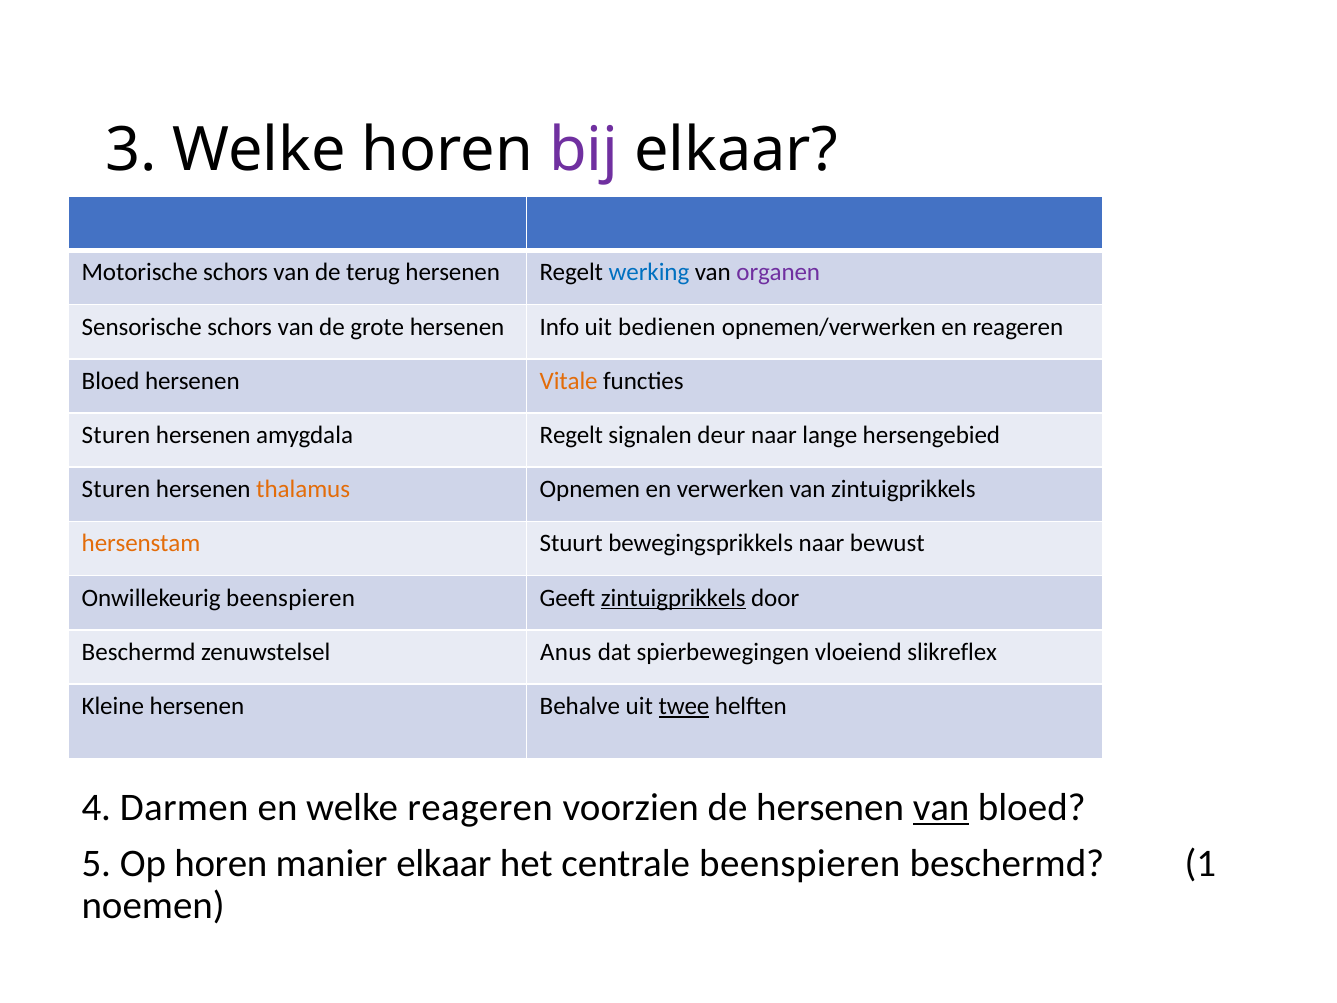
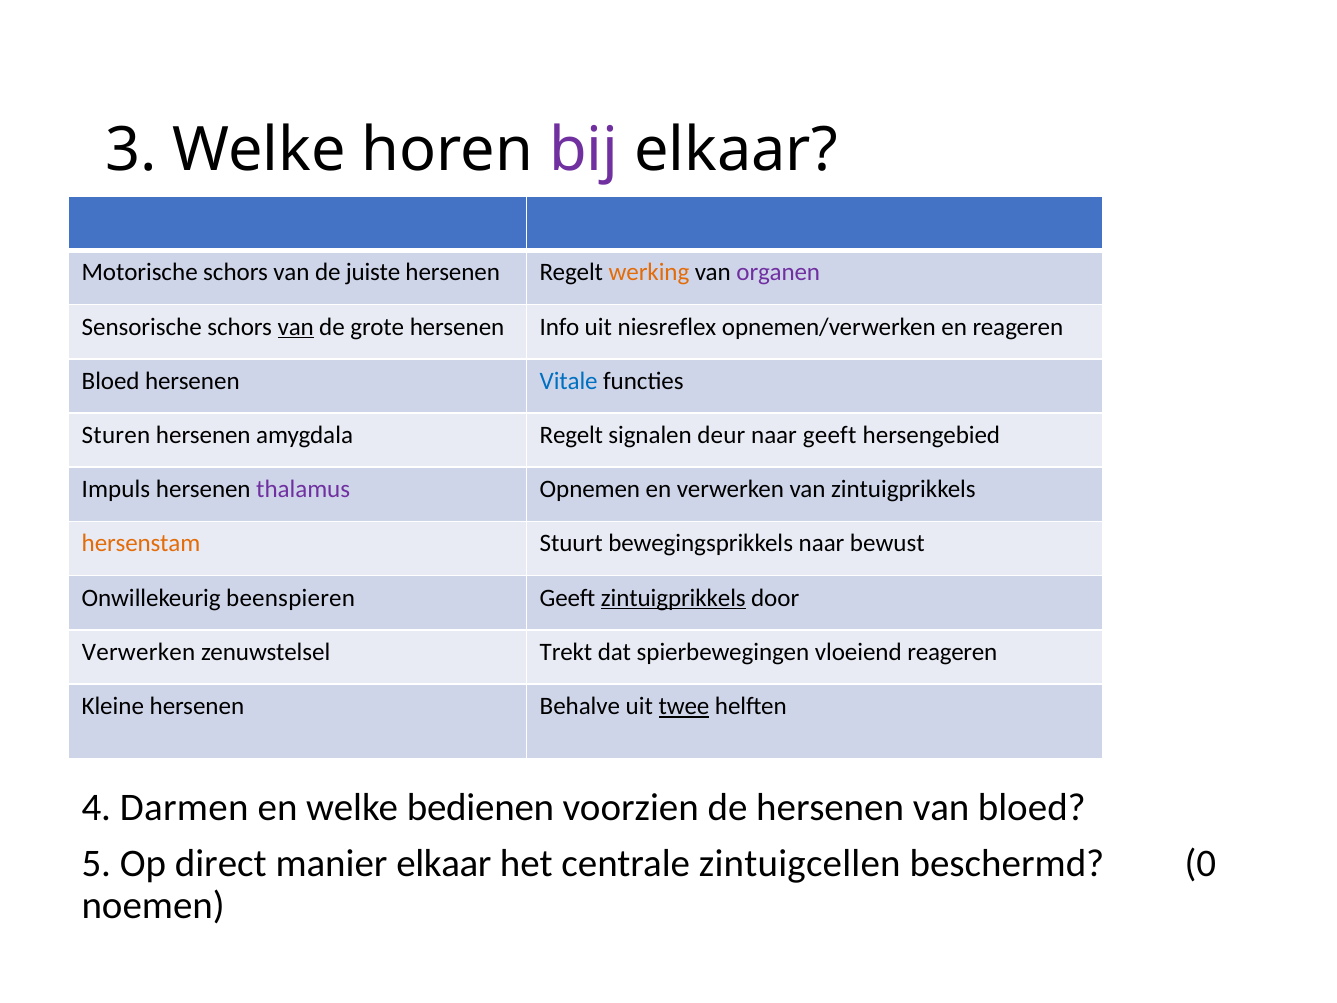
terug: terug -> juiste
werking colour: blue -> orange
van at (296, 327) underline: none -> present
bedienen: bedienen -> niesreflex
Vitale colour: orange -> blue
naar lange: lange -> geeft
Sturen at (116, 489): Sturen -> Impuls
thalamus colour: orange -> purple
Beschermd at (139, 652): Beschermd -> Verwerken
Anus: Anus -> Trekt
vloeiend slikreflex: slikreflex -> reageren
welke reageren: reageren -> bedienen
van at (941, 807) underline: present -> none
Op horen: horen -> direct
centrale beenspieren: beenspieren -> zintuigcellen
1: 1 -> 0
